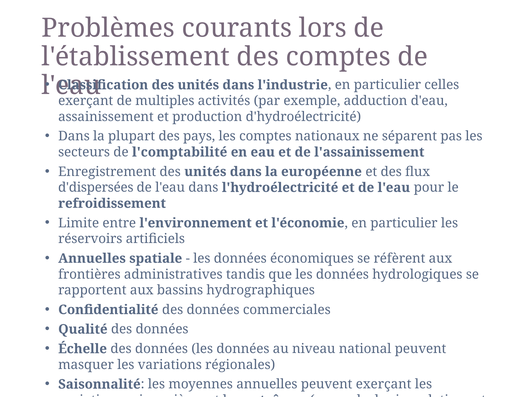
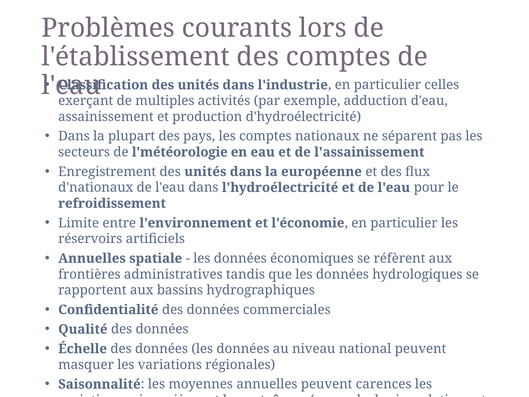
l'comptabilité: l'comptabilité -> l'météorologie
d'dispersées: d'dispersées -> d'nationaux
peuvent exerçant: exerçant -> carences
